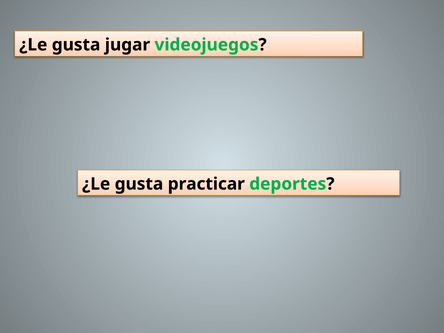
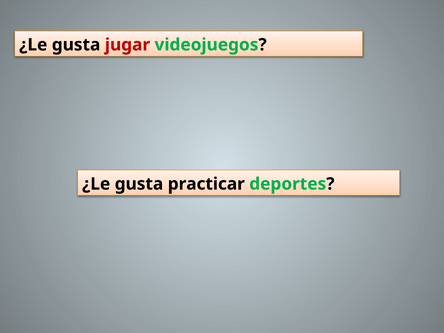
jugar colour: black -> red
